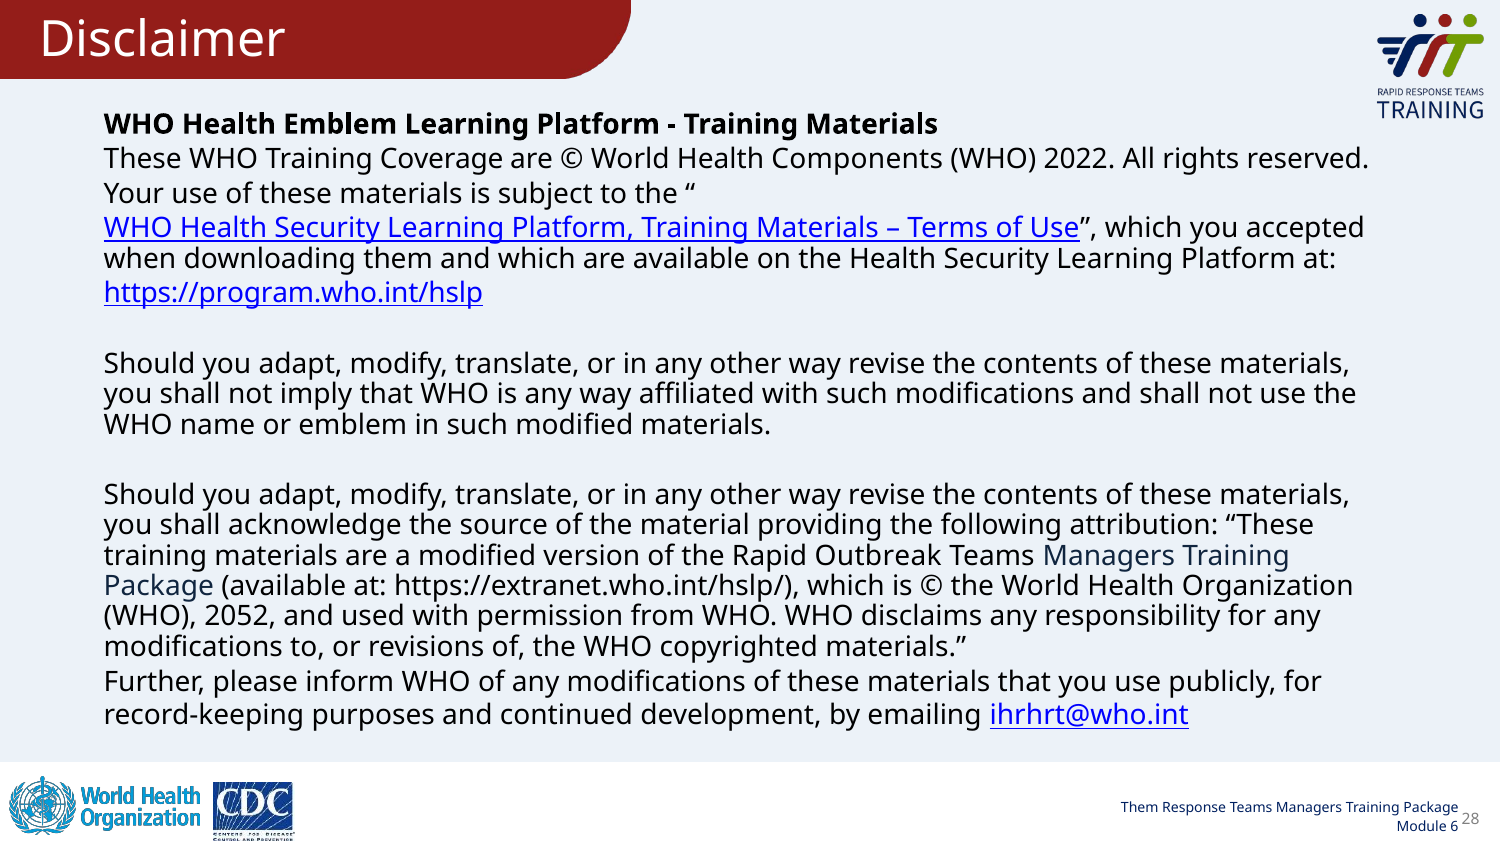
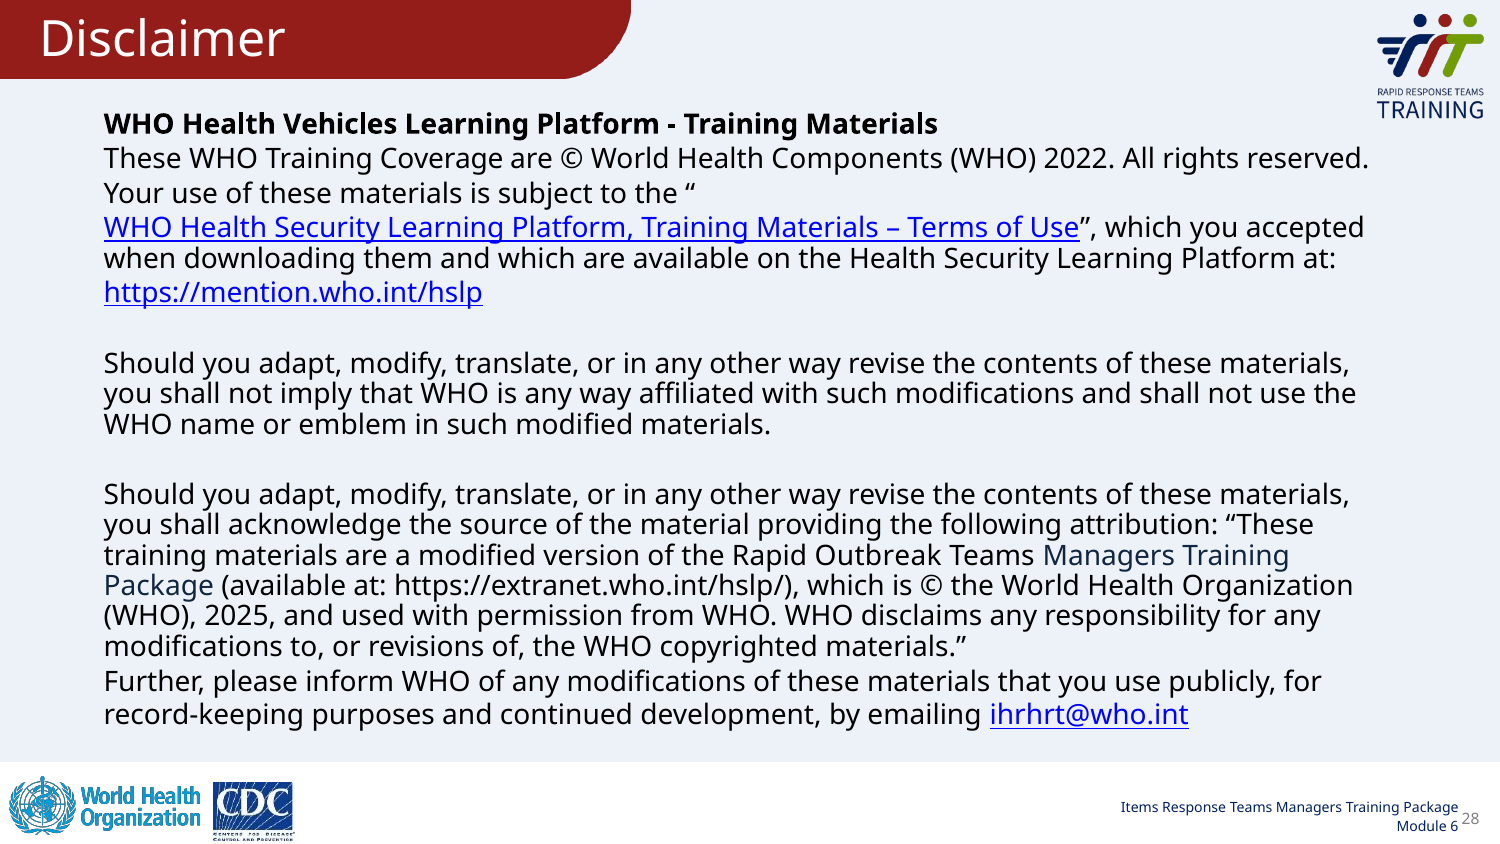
Health Emblem: Emblem -> Vehicles
https://program.who.int/hslp: https://program.who.int/hslp -> https://mention.who.int/hslp
2052: 2052 -> 2025
Them at (1140, 807): Them -> Items
